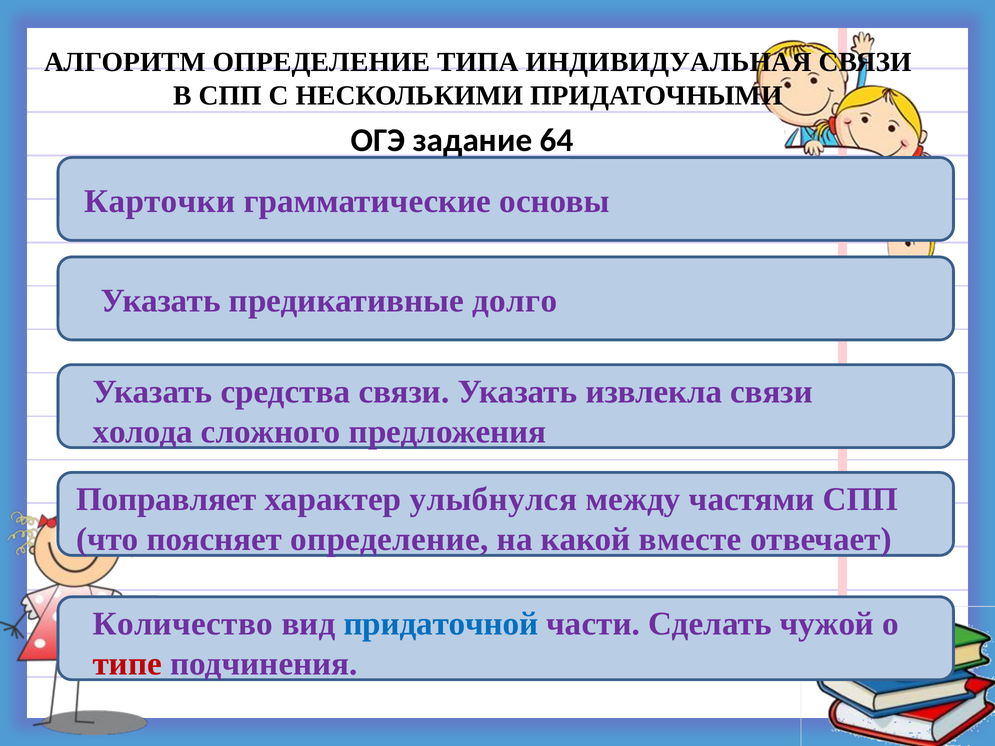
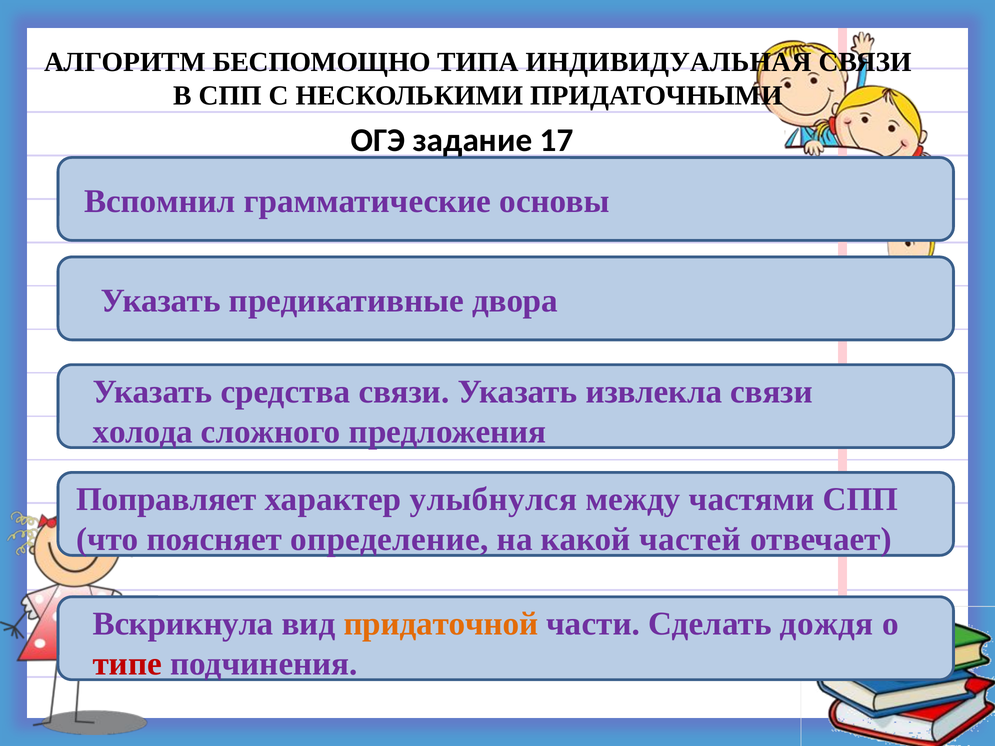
АЛГОРИТМ ОПРЕДЕЛЕНИЕ: ОПРЕДЕЛЕНИЕ -> БЕСПОМОЩНО
64: 64 -> 17
Карточки: Карточки -> Вспомнил
долго: долго -> двора
вместе: вместе -> частей
Количество: Количество -> Вскрикнула
придаточной colour: blue -> orange
чужой: чужой -> дождя
